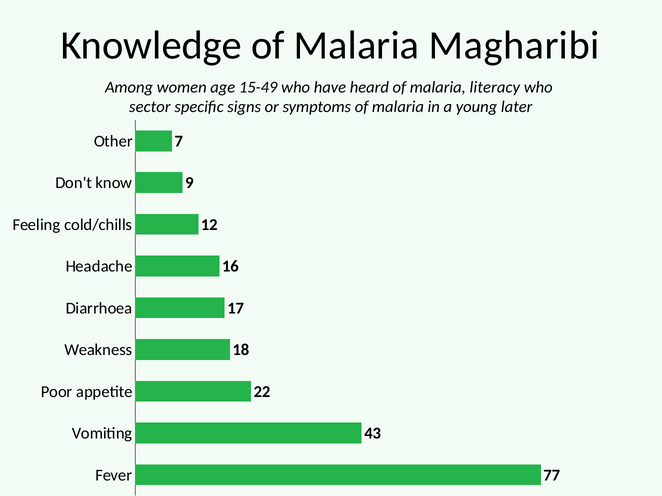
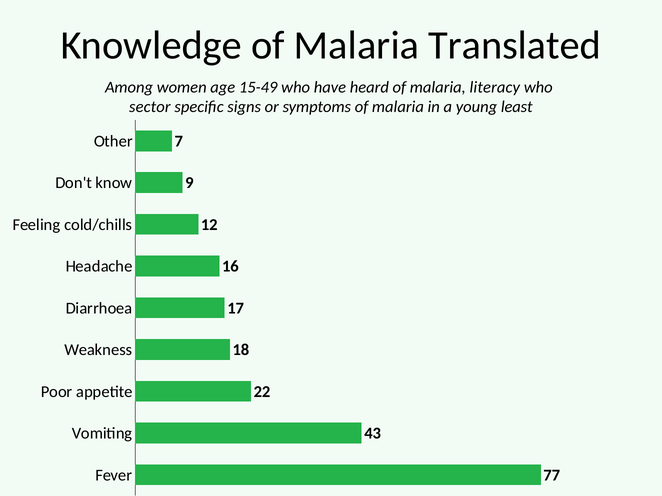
Magharibi: Magharibi -> Translated
later: later -> least
